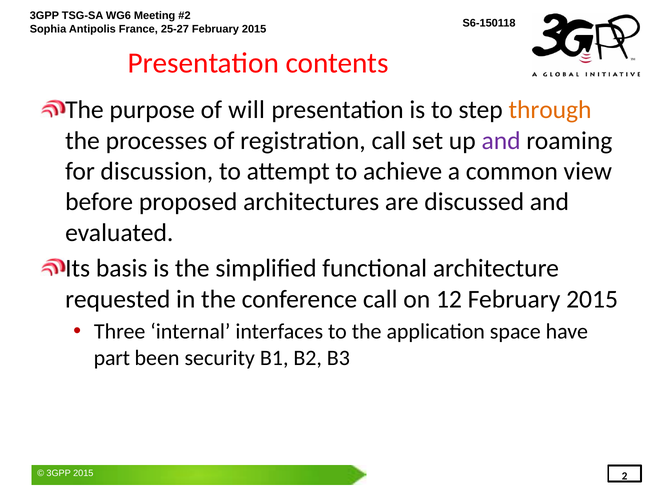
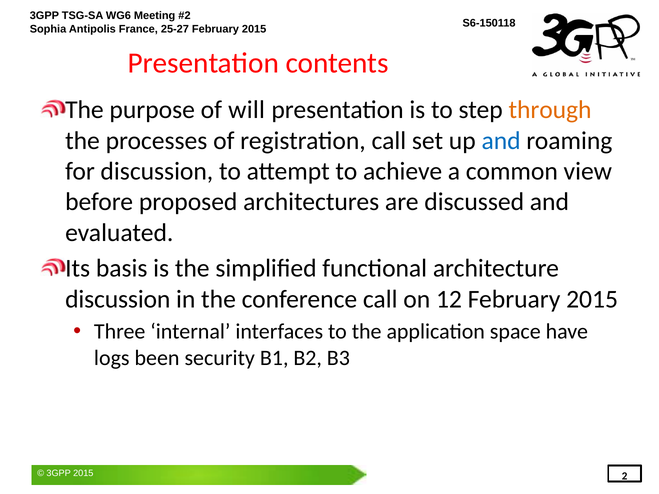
and at (501, 141) colour: purple -> blue
requested at (118, 299): requested -> discussion
part: part -> logs
